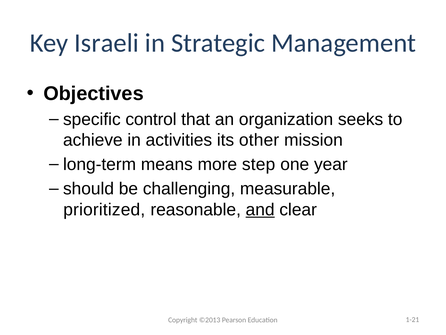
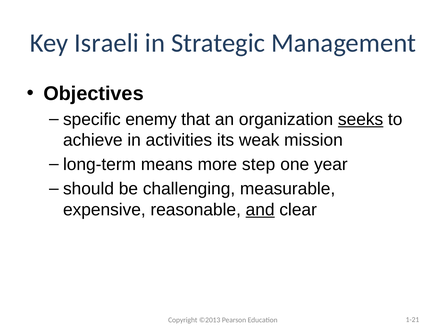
control: control -> enemy
seeks underline: none -> present
other: other -> weak
prioritized: prioritized -> expensive
